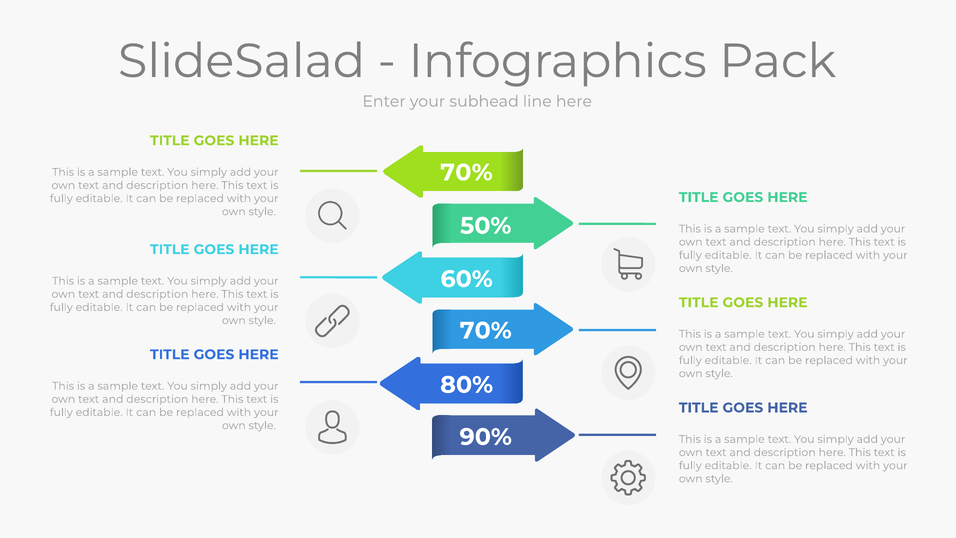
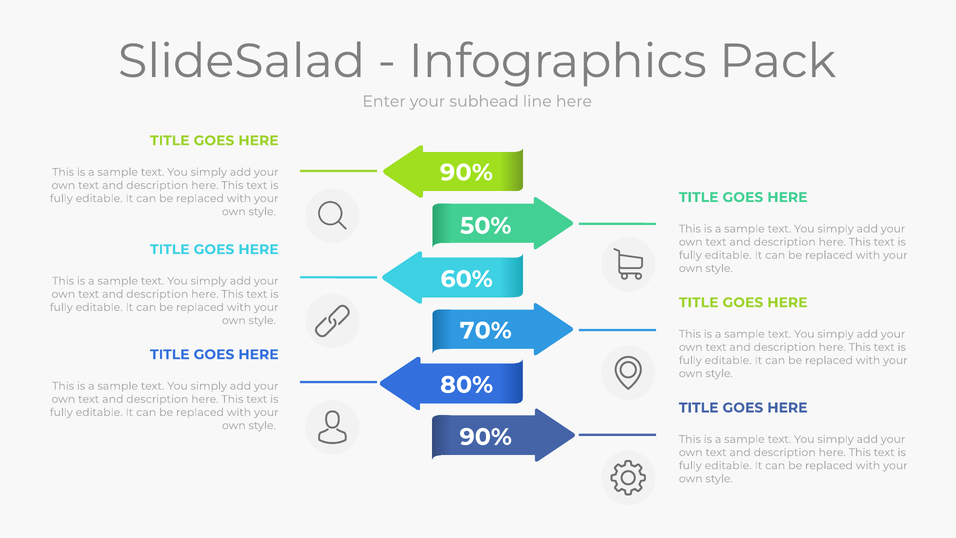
70% at (466, 172): 70% -> 90%
